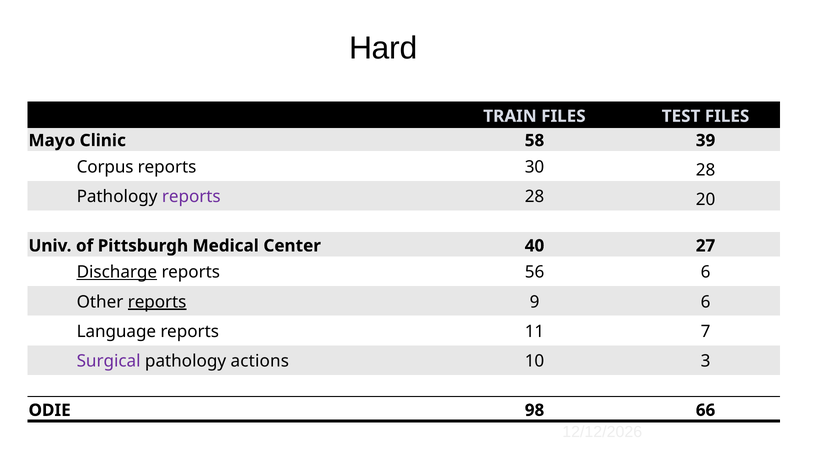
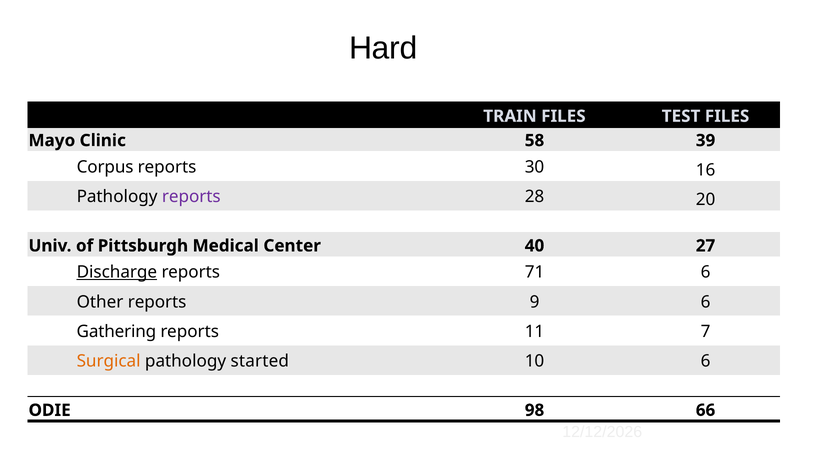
30 28: 28 -> 16
56: 56 -> 71
reports at (157, 302) underline: present -> none
Language: Language -> Gathering
Surgical colour: purple -> orange
actions: actions -> started
10 3: 3 -> 6
